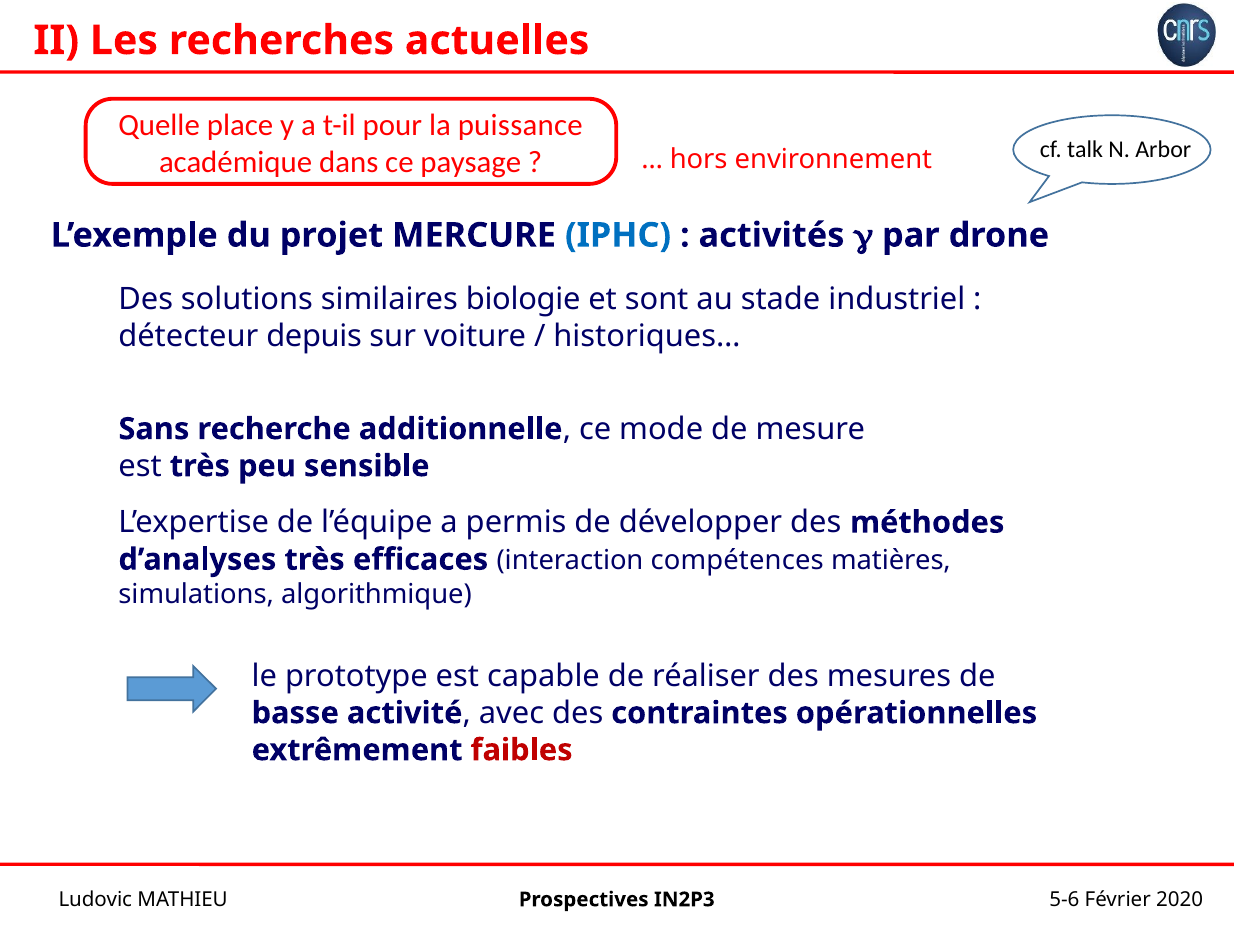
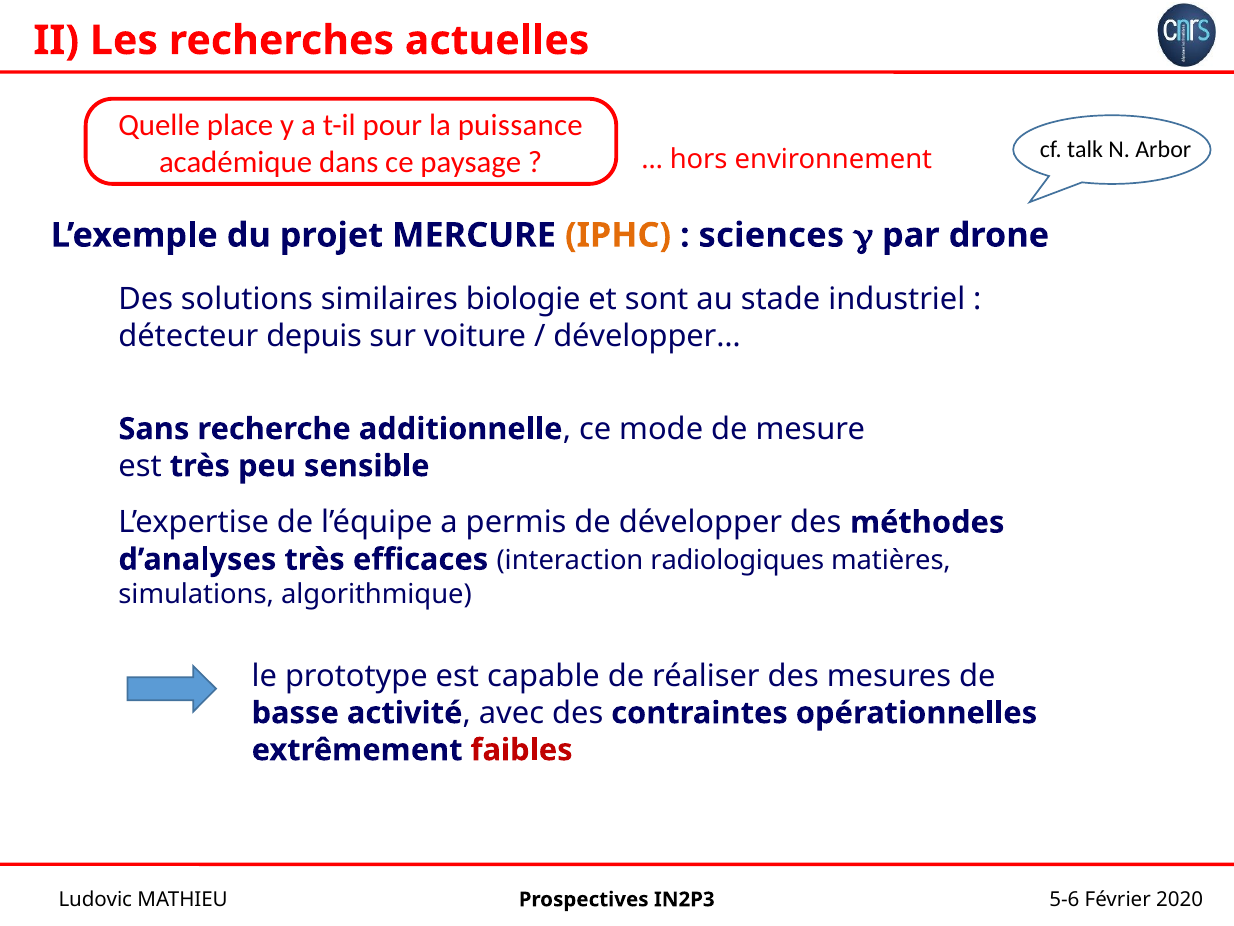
IPHC colour: blue -> orange
activités: activités -> sciences
historiques…: historiques… -> développer…
compétences: compétences -> radiologiques
